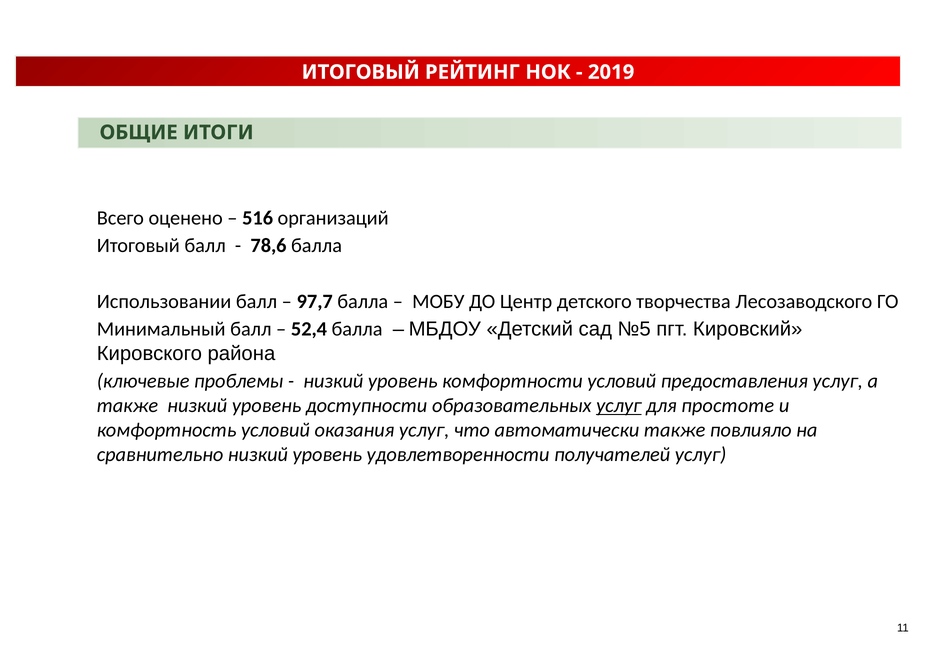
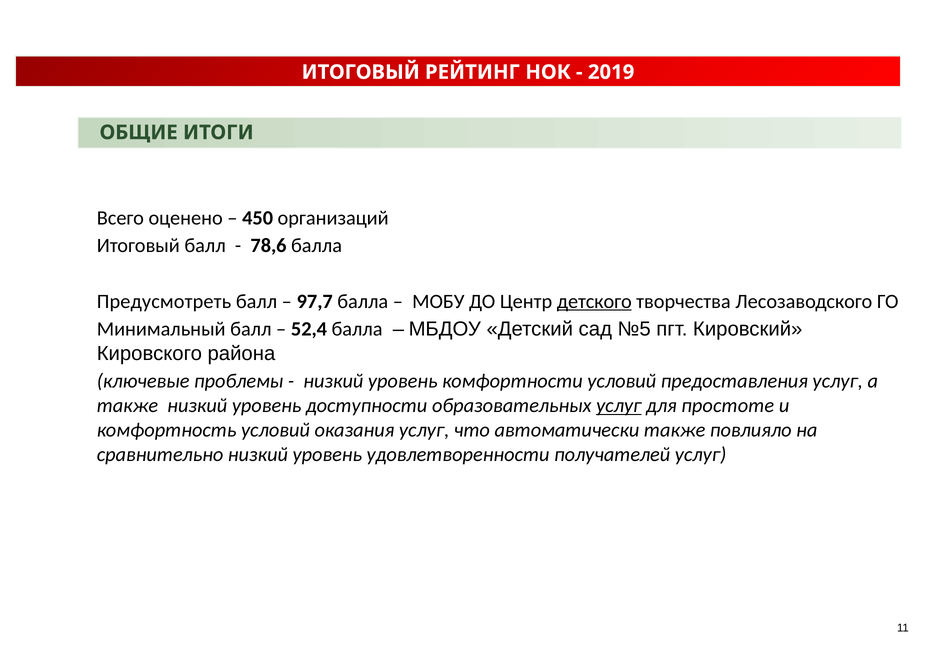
516: 516 -> 450
Использовании: Использовании -> Предусмотреть
детского underline: none -> present
